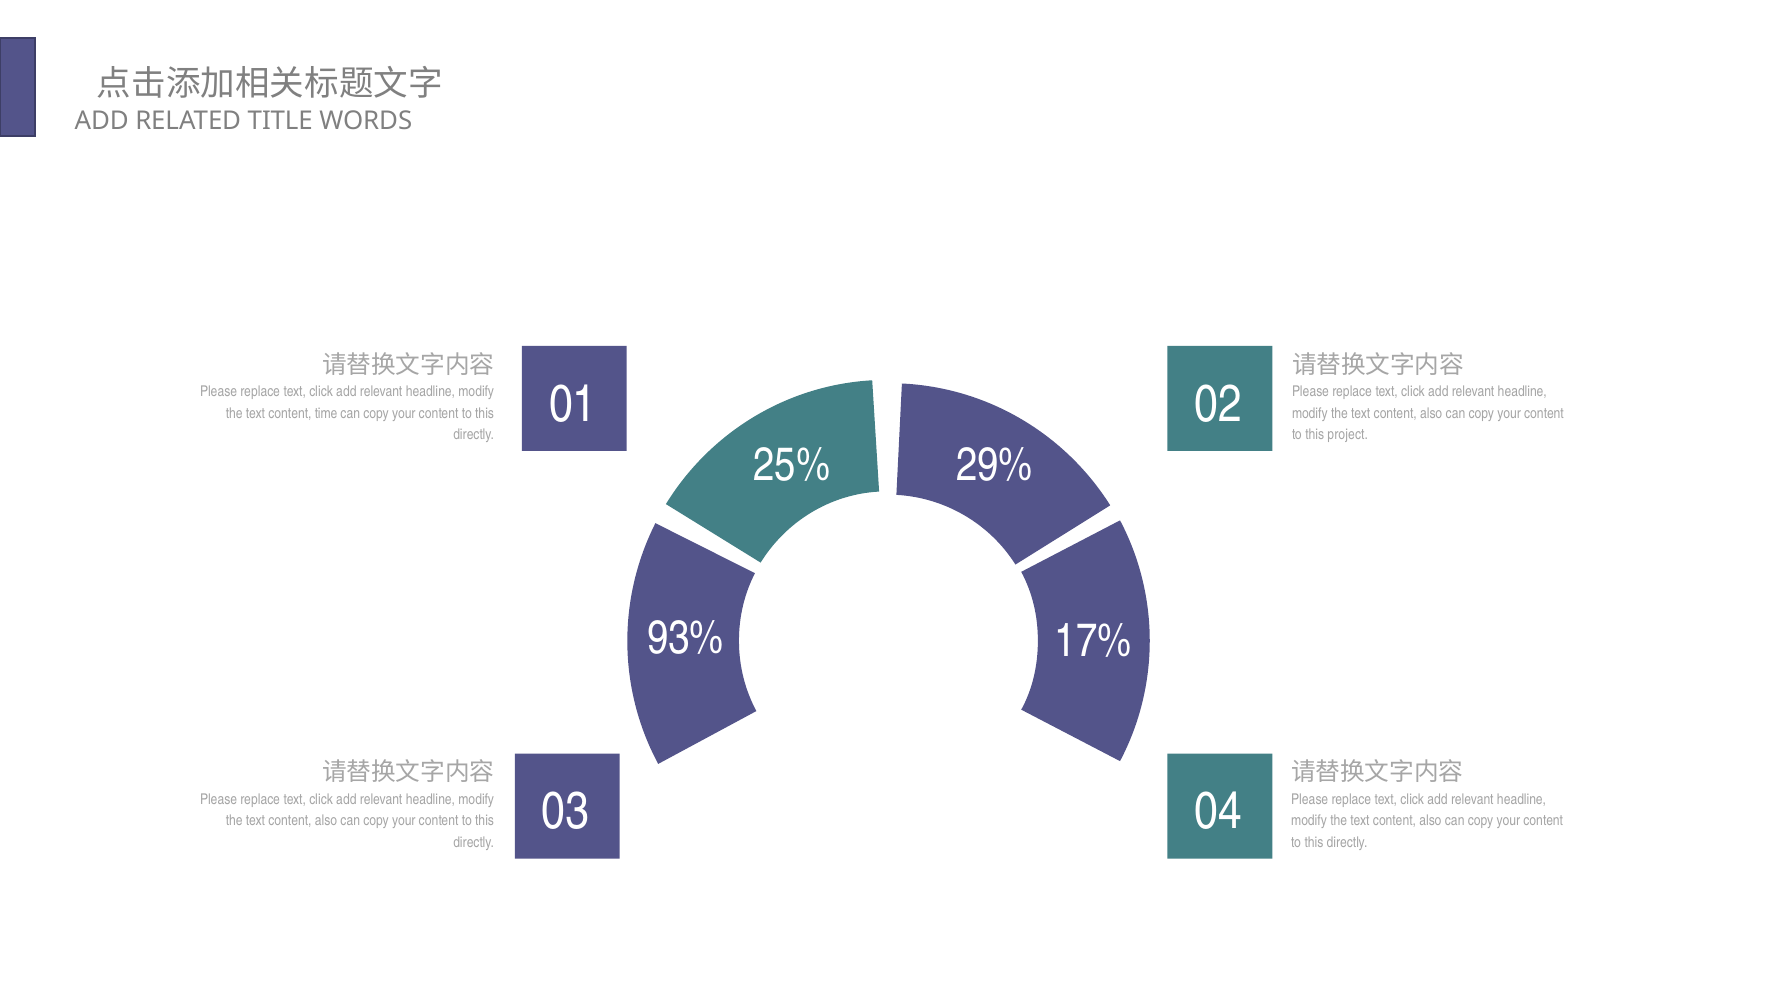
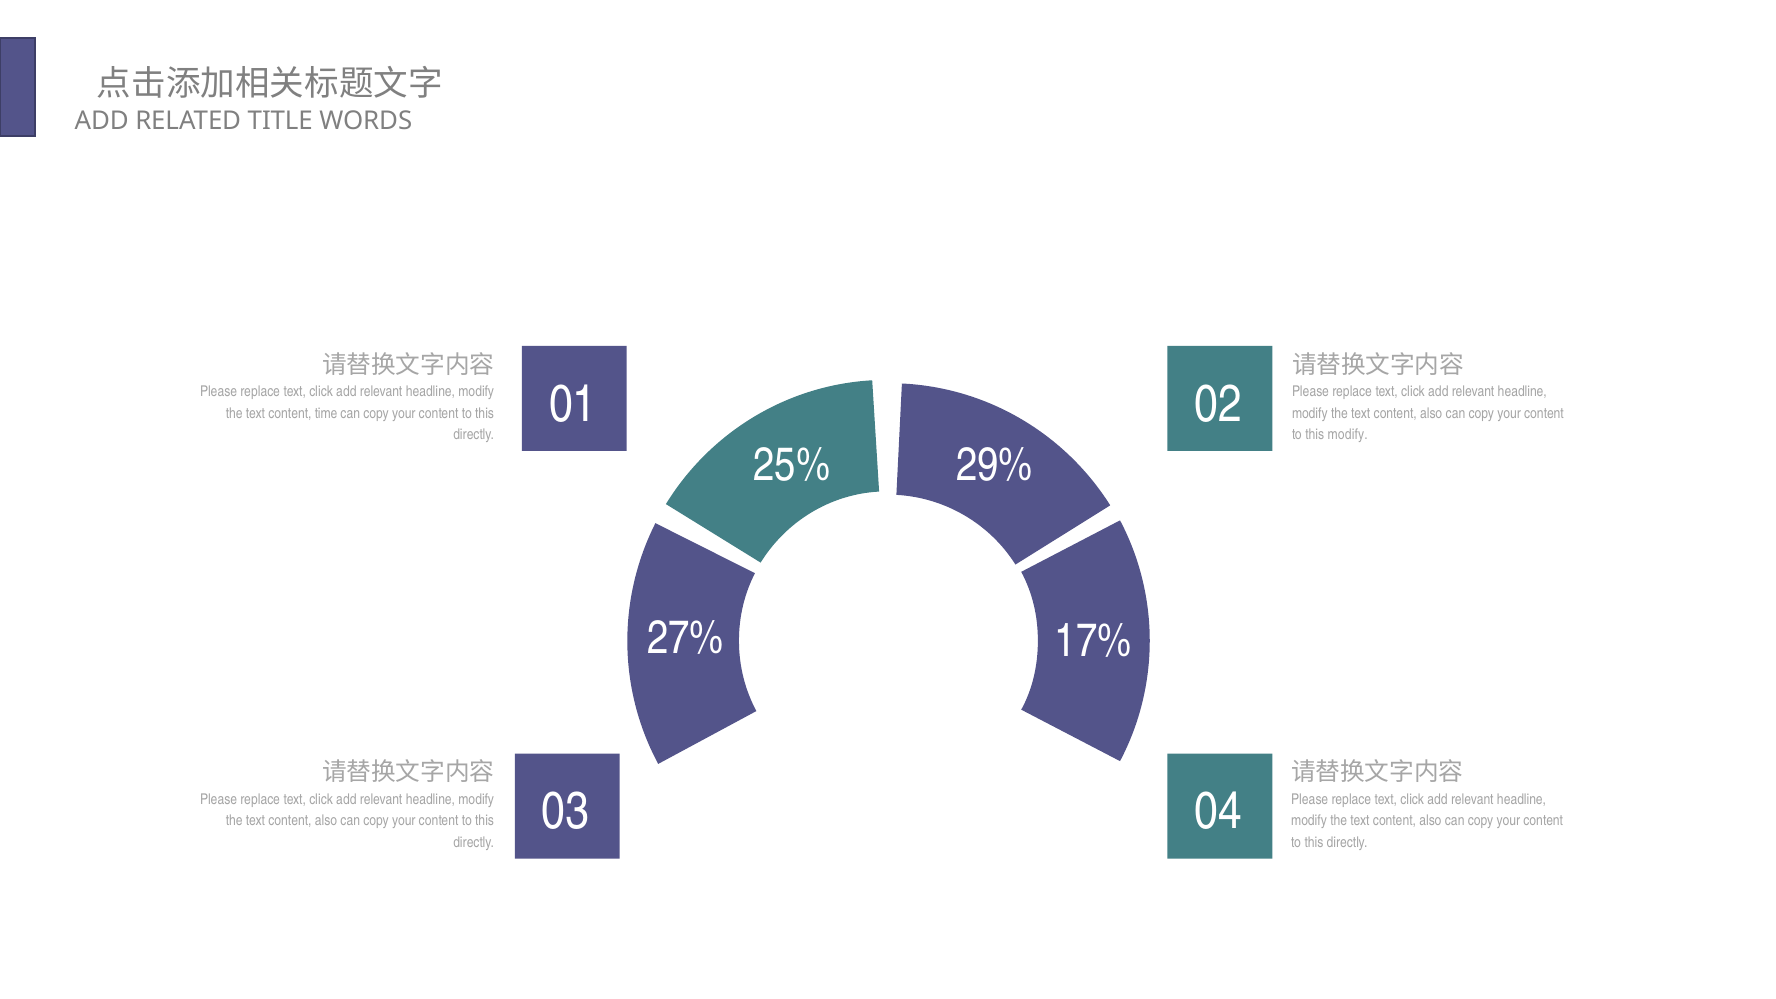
this project: project -> modify
93%: 93% -> 27%
